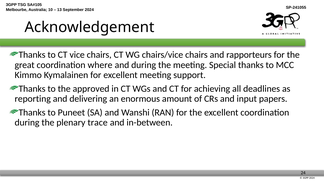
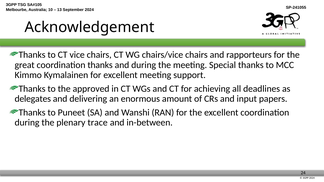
coordination where: where -> thanks
reporting: reporting -> delegates
